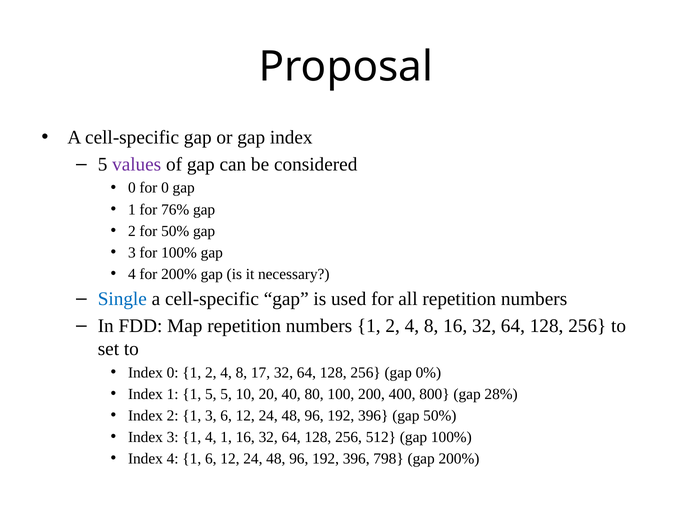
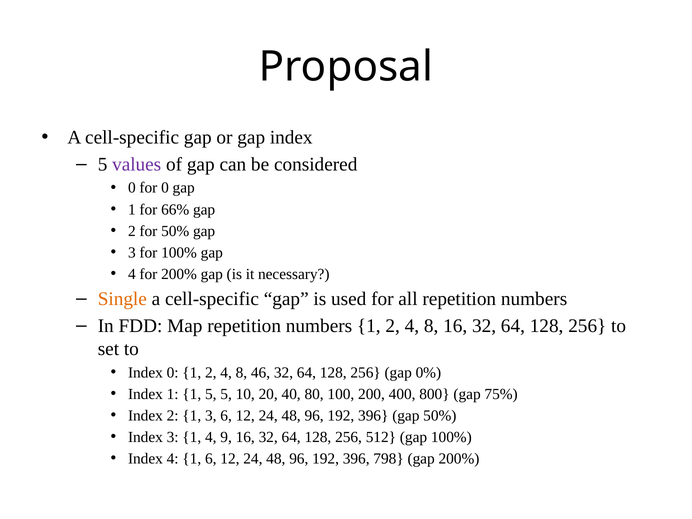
76%: 76% -> 66%
Single colour: blue -> orange
17: 17 -> 46
28%: 28% -> 75%
1 4 1: 1 -> 9
